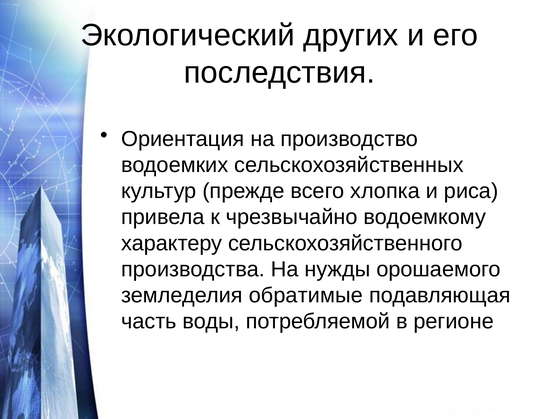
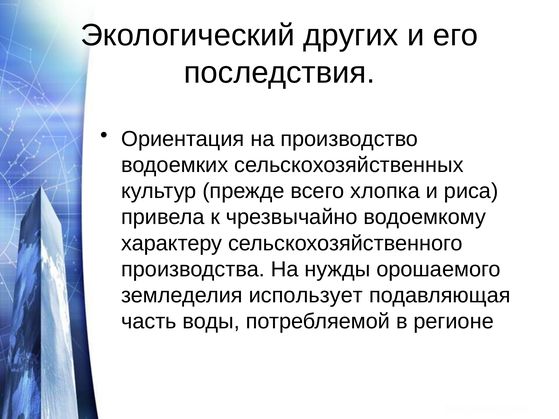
обратимые: обратимые -> использует
